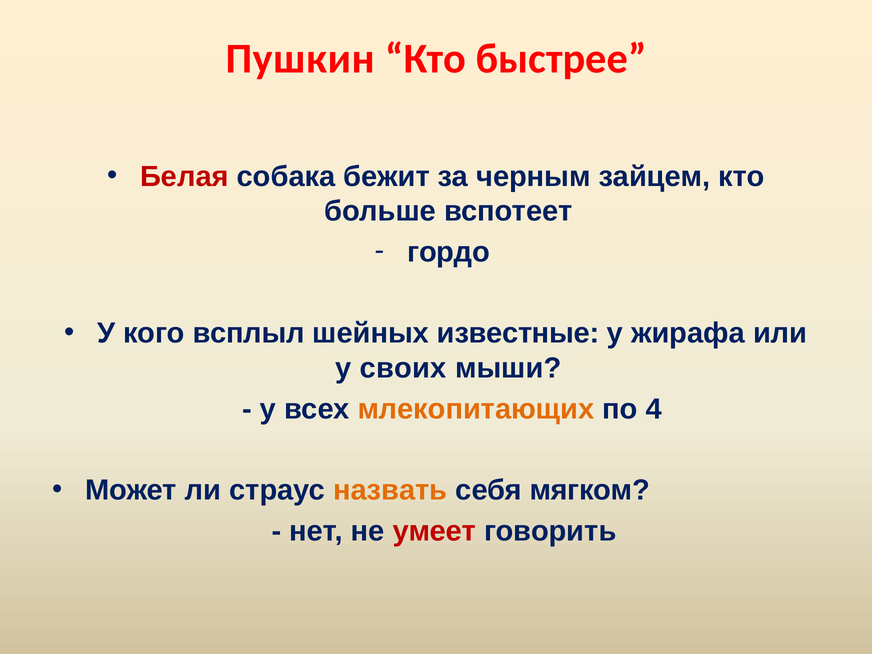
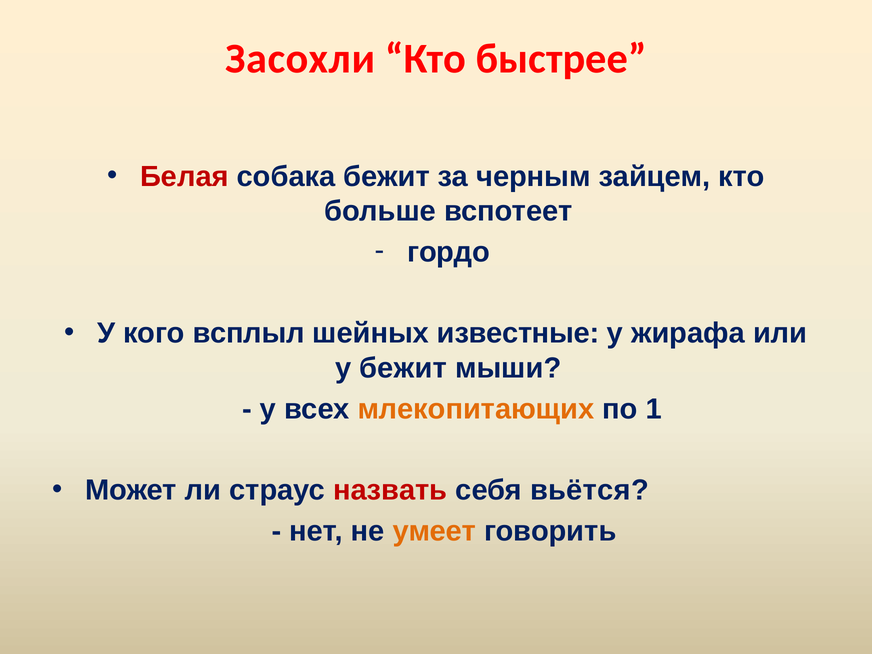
Пушкин: Пушкин -> Засохли
у своих: своих -> бежит
4: 4 -> 1
назвать colour: orange -> red
мягком: мягком -> вьётся
умеет colour: red -> orange
